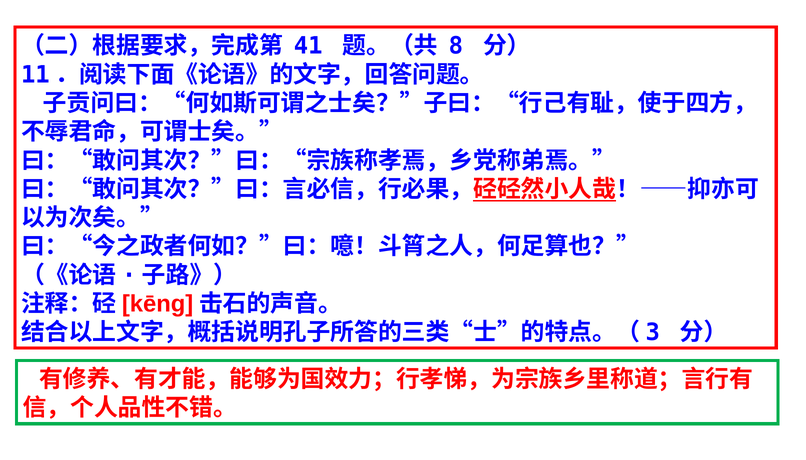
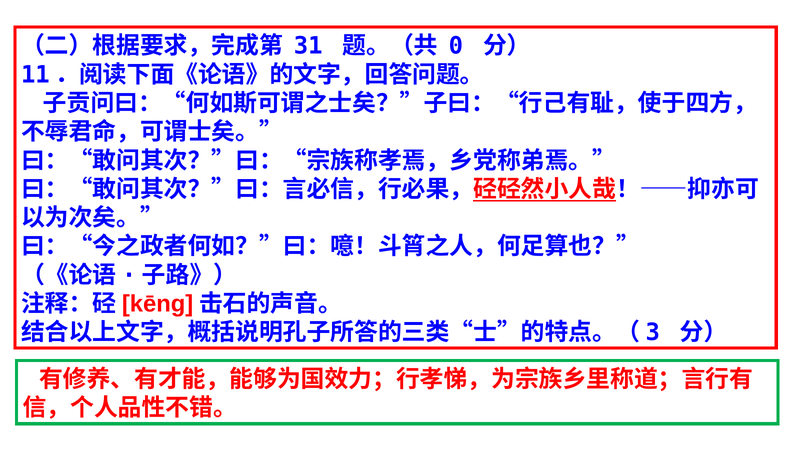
41: 41 -> 31
8: 8 -> 0
